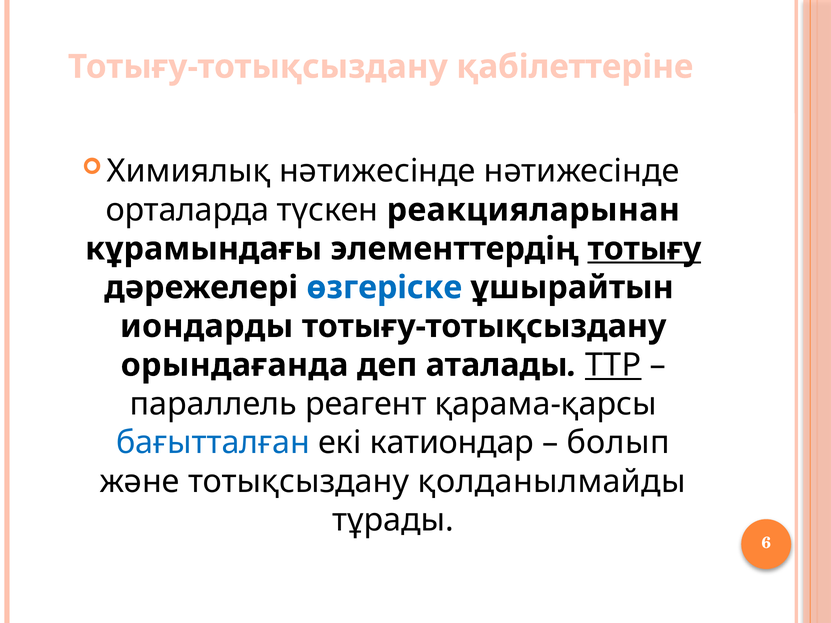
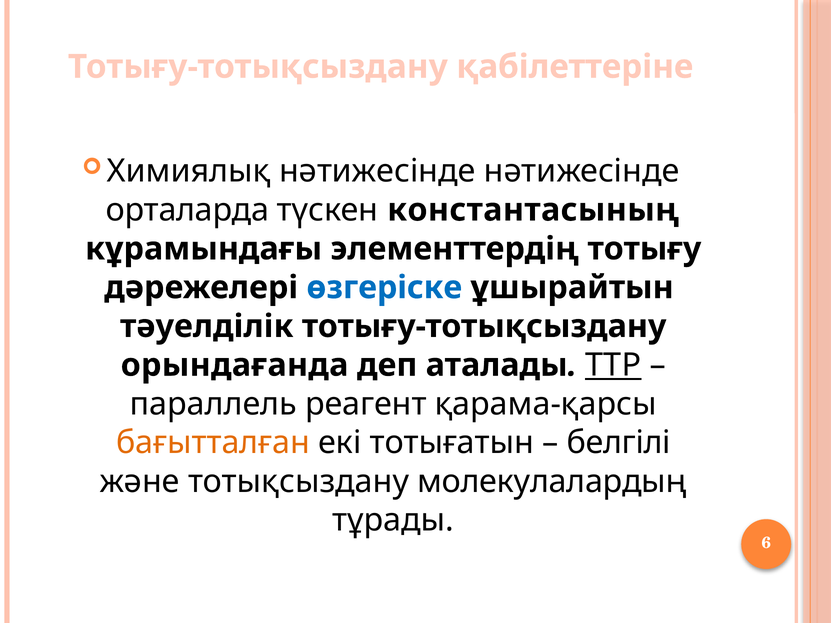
реакцияларынан: реакцияларынан -> константасының
тотығу underline: present -> none
иондарды: иондарды -> тәуелділік
бағытталған colour: blue -> orange
катиондар: катиондар -> тотығатын
болып: болып -> белгілі
қолданылмайды: қолданылмайды -> молекулалардың
